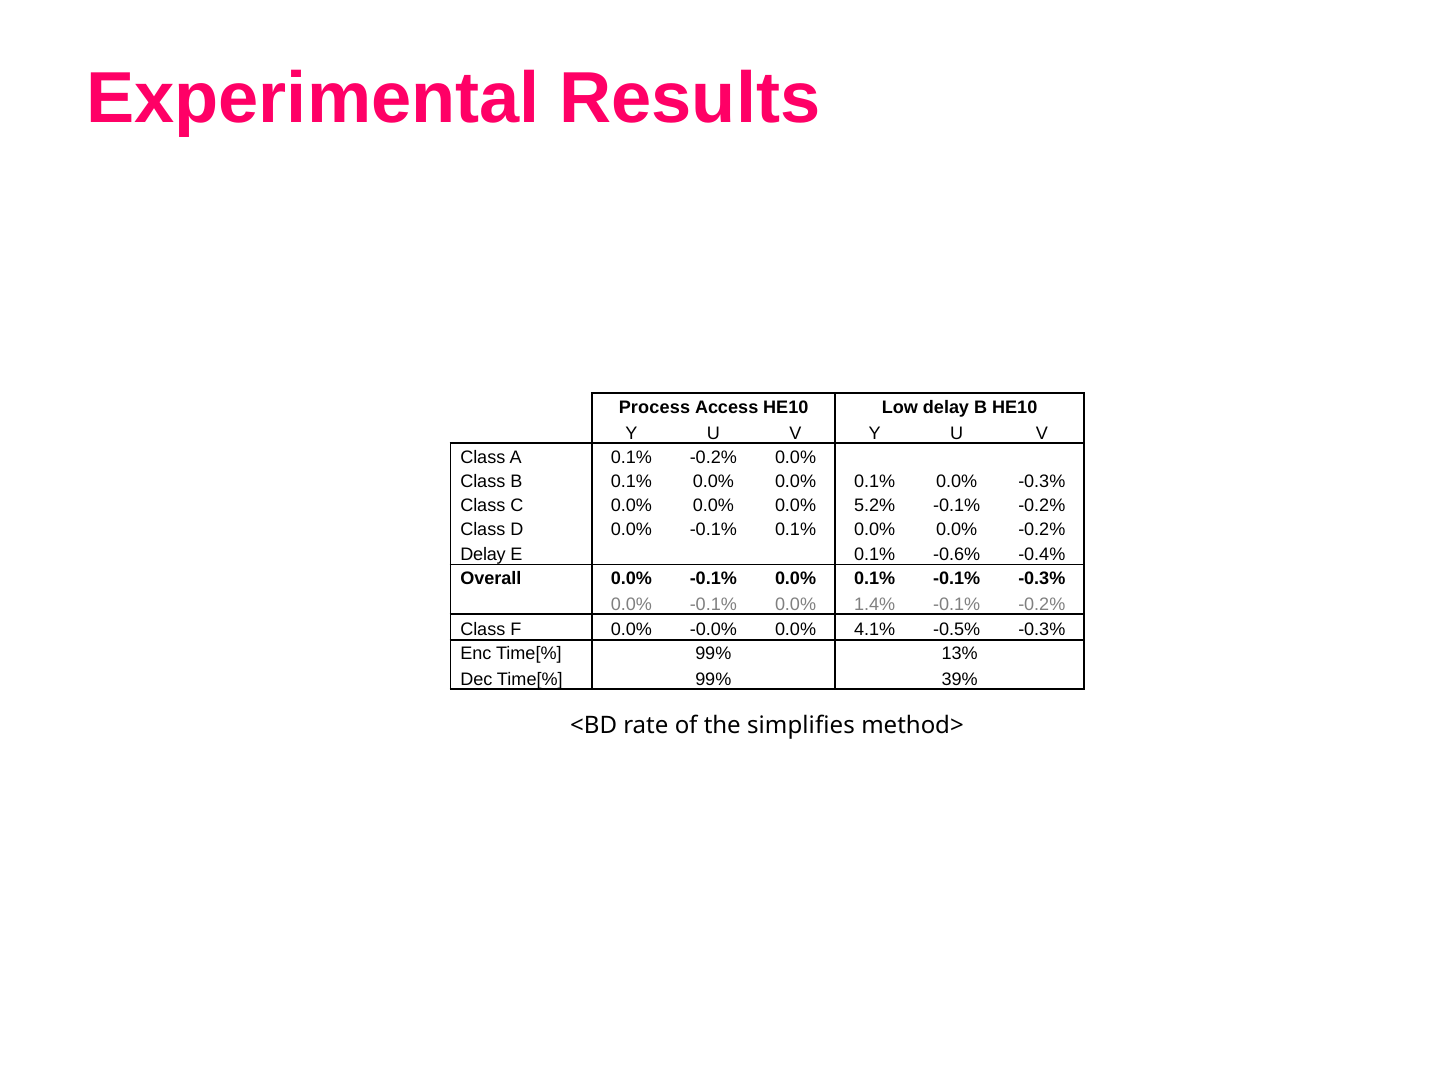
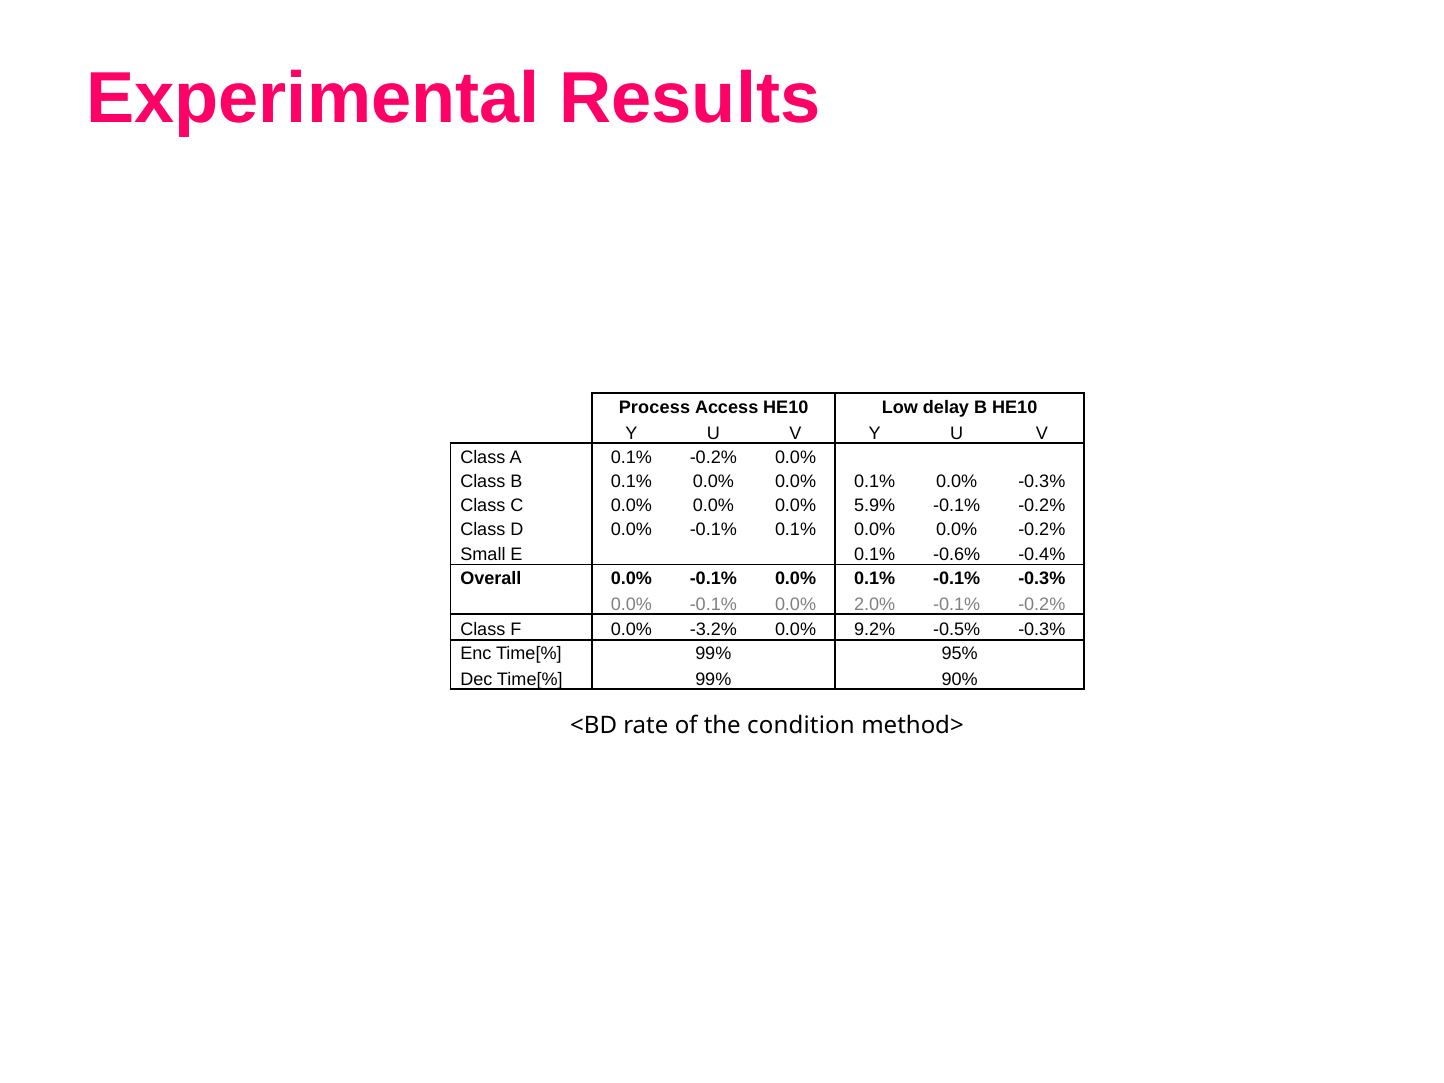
5.2%: 5.2% -> 5.9%
Delay at (483, 555): Delay -> Small
1.4%: 1.4% -> 2.0%
-0.0%: -0.0% -> -3.2%
4.1%: 4.1% -> 9.2%
13%: 13% -> 95%
39%: 39% -> 90%
simplifies: simplifies -> condition
